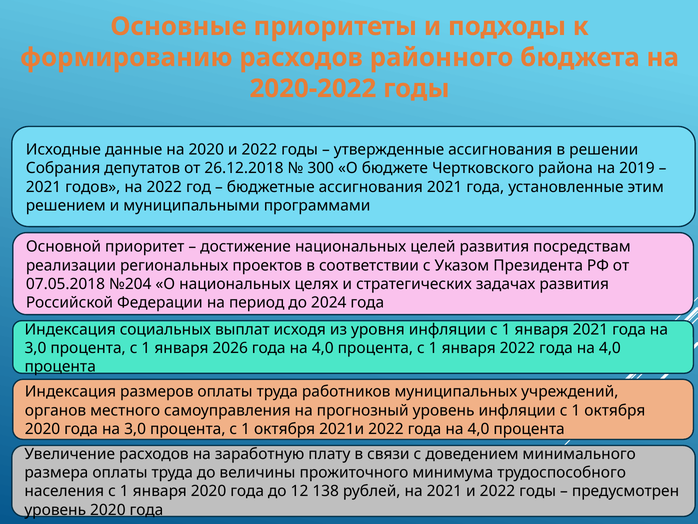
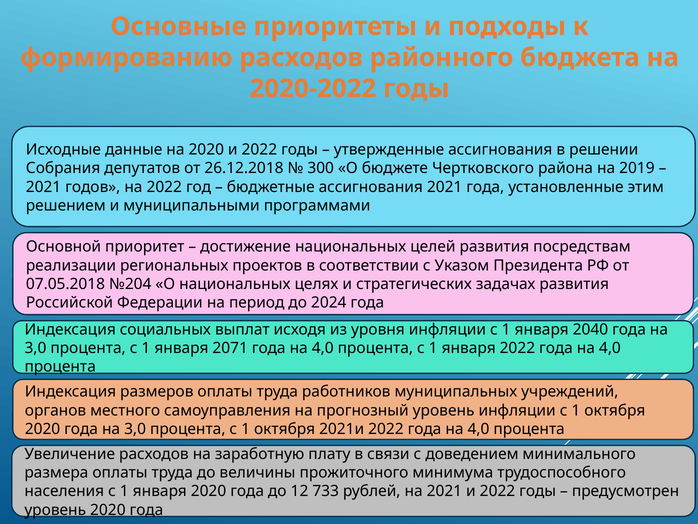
января 2021: 2021 -> 2040
2026: 2026 -> 2071
138: 138 -> 733
